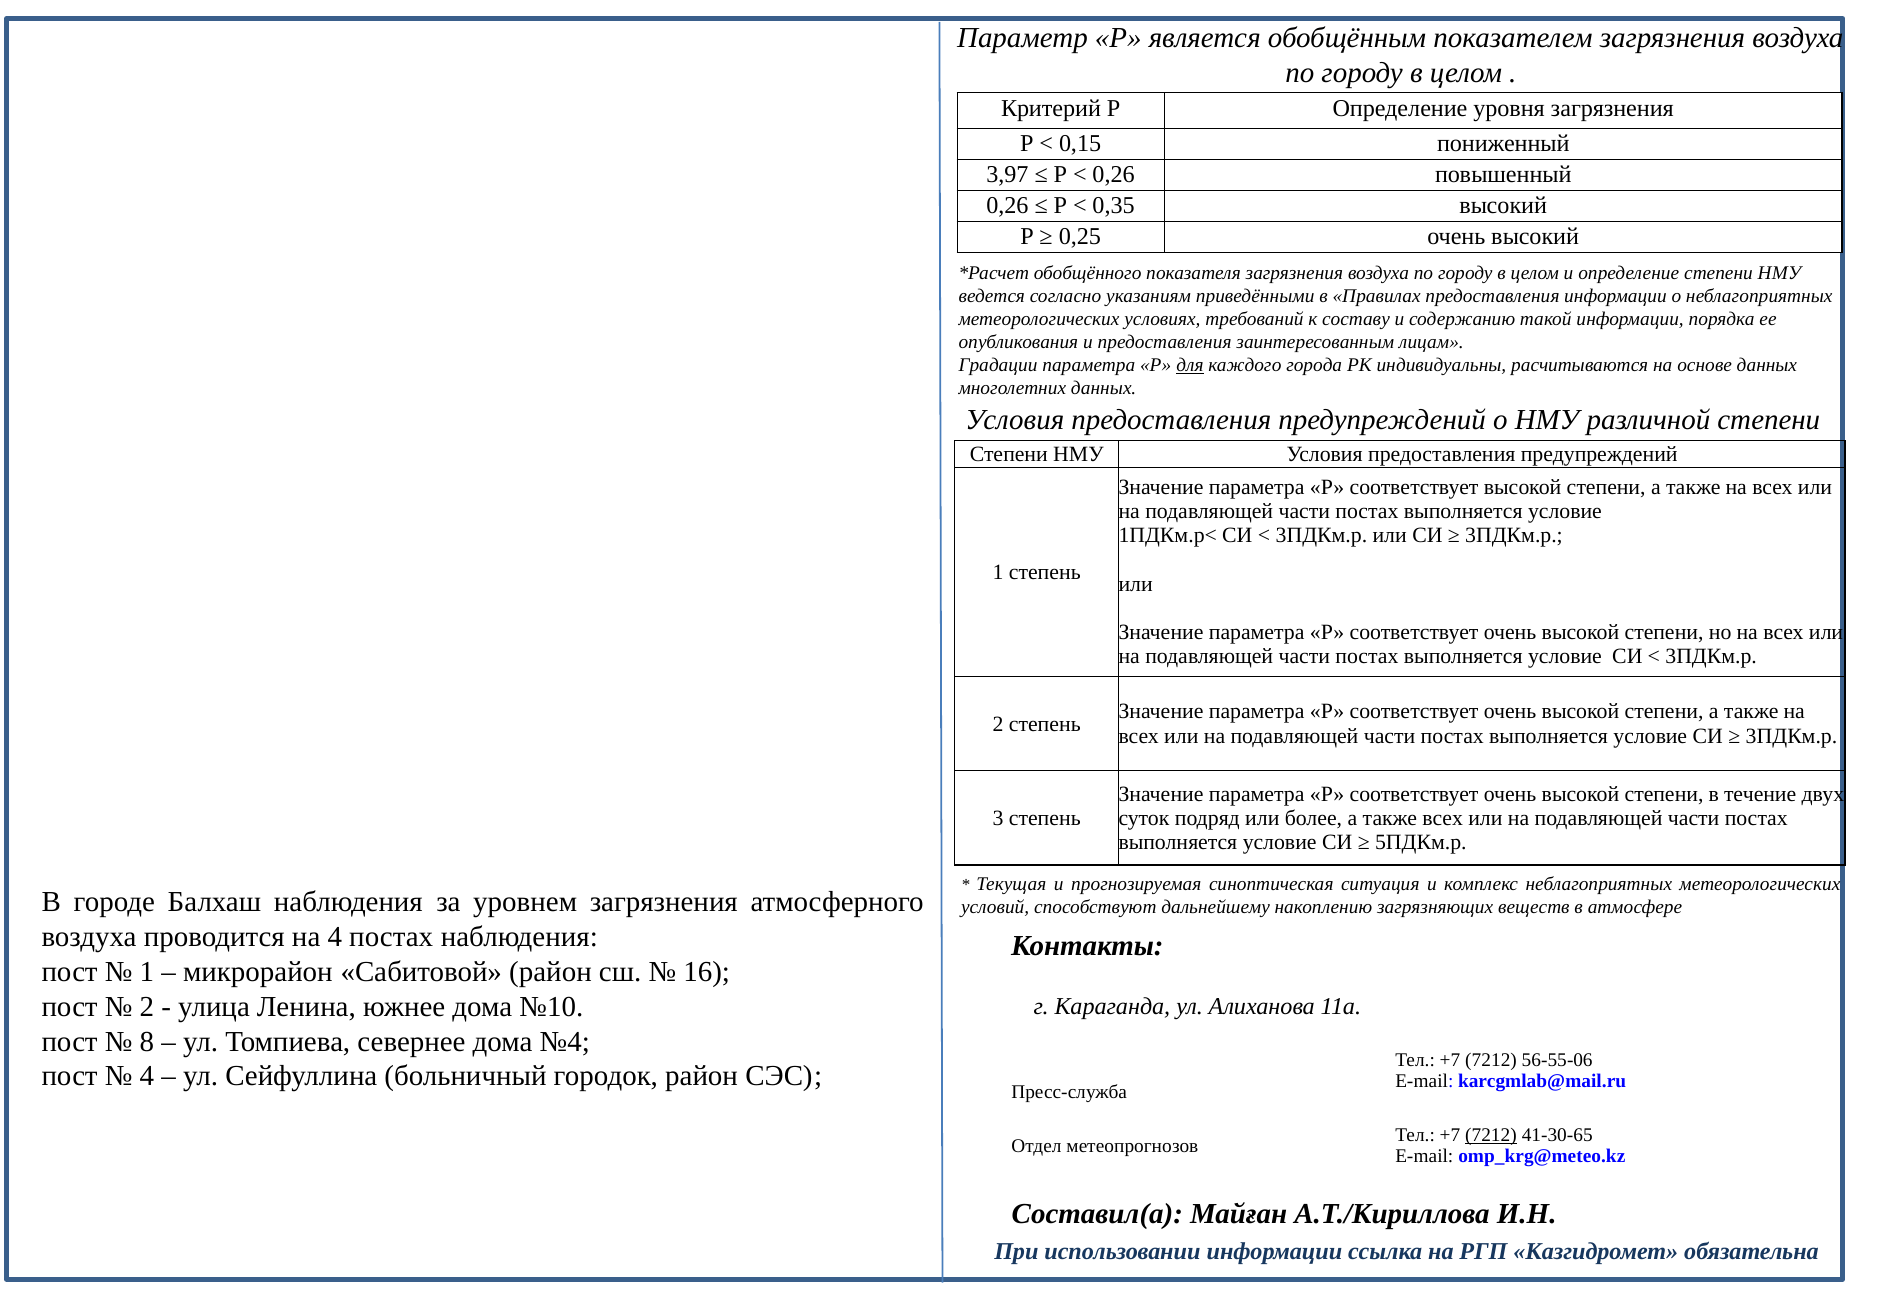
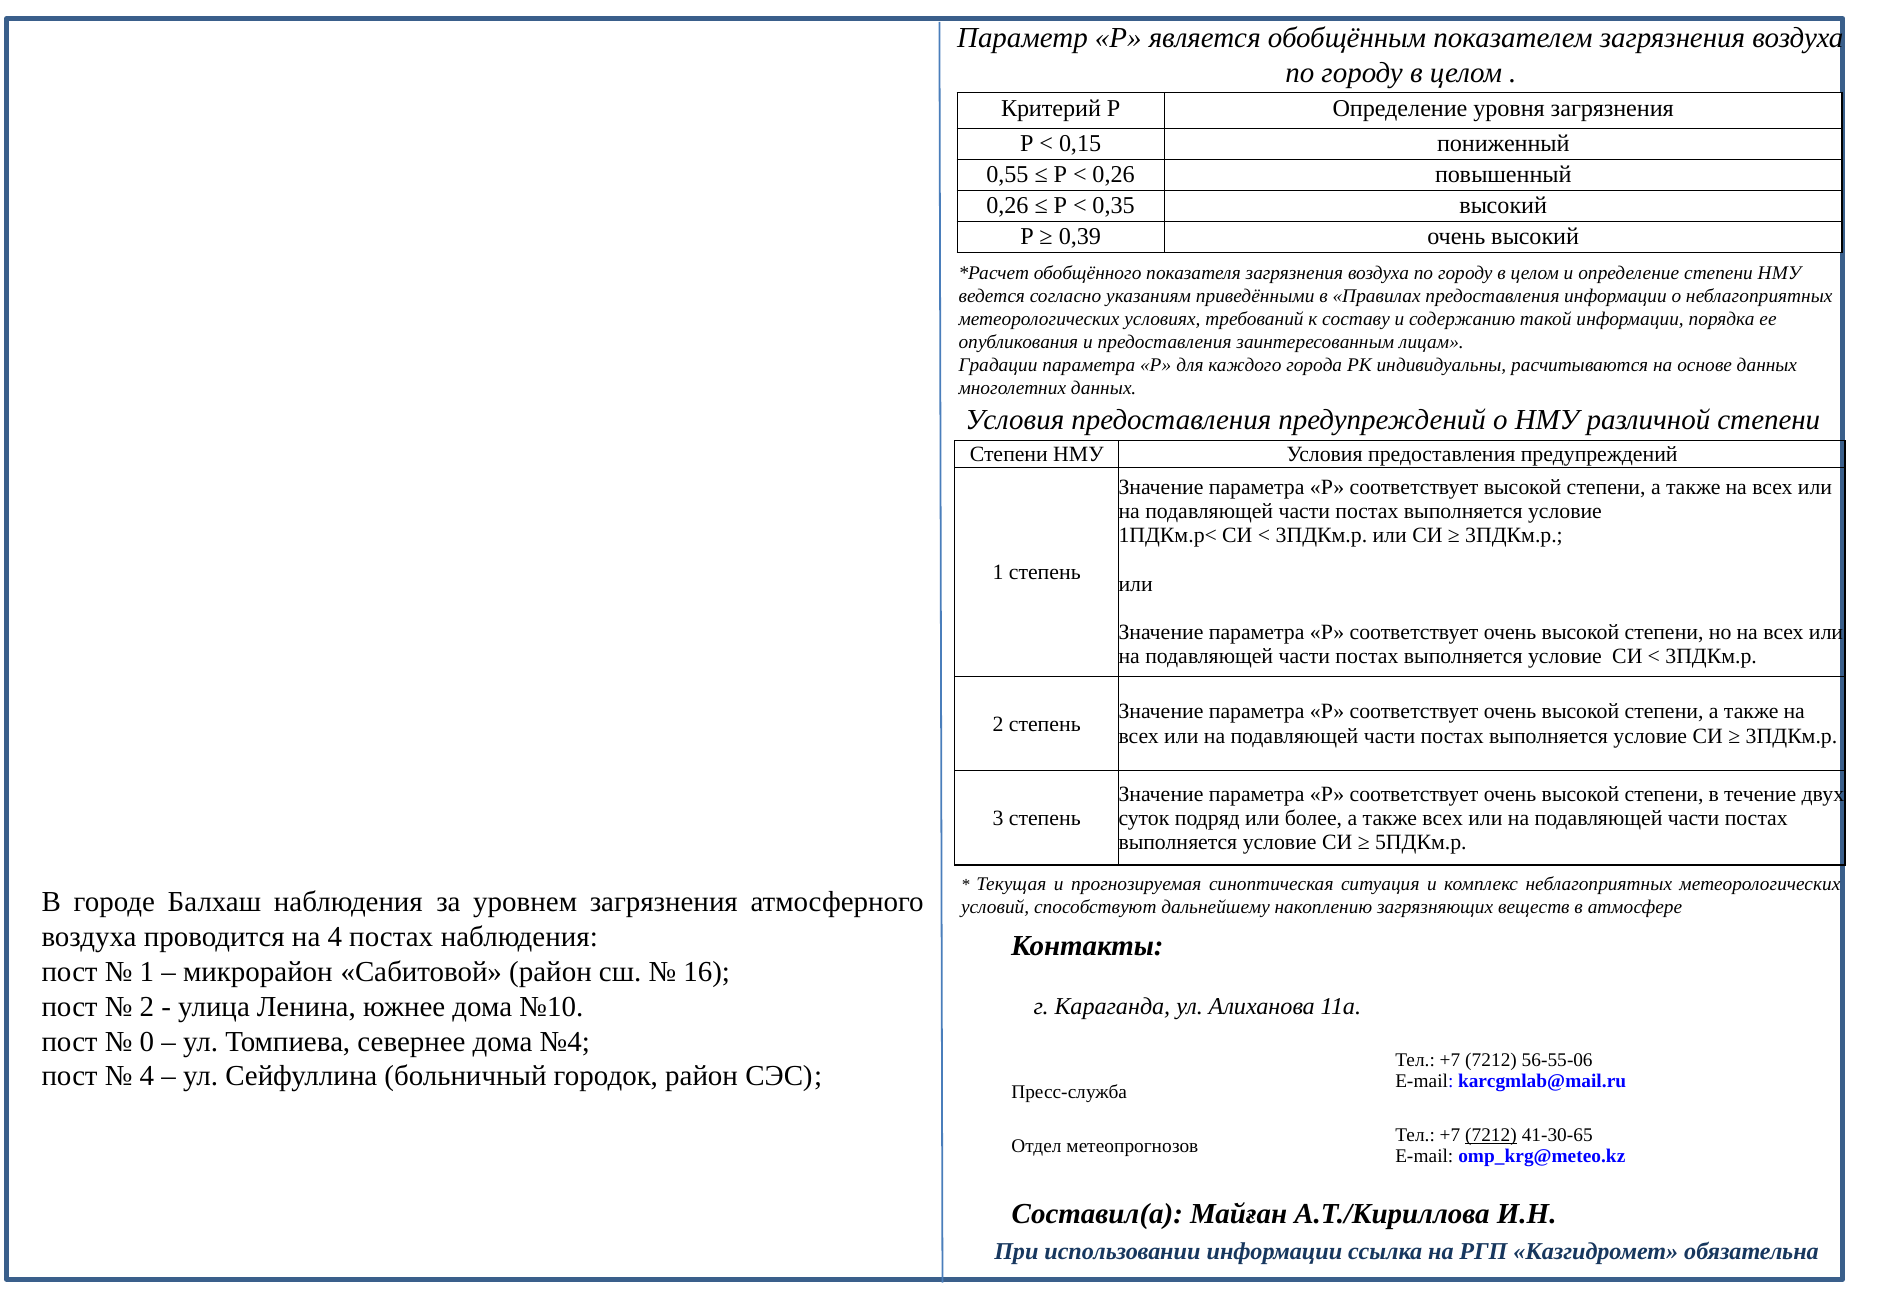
3,97: 3,97 -> 0,55
0,25: 0,25 -> 0,39
для underline: present -> none
8: 8 -> 0
